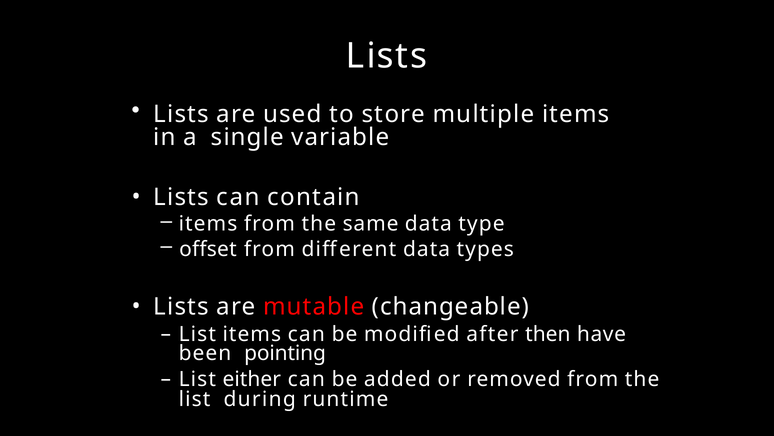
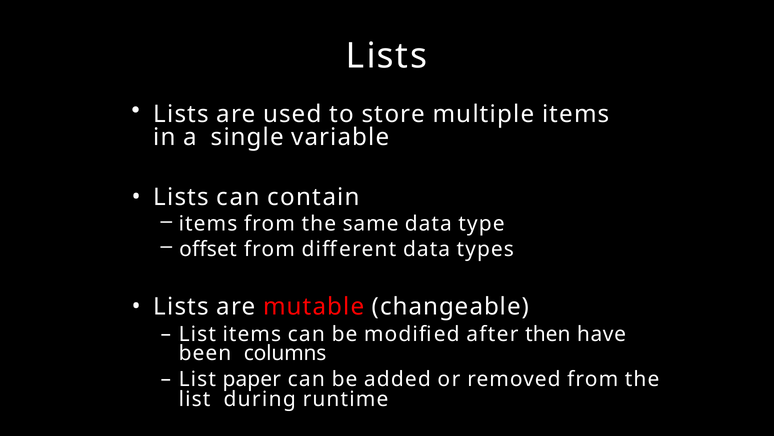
pointing: pointing -> columns
either: either -> paper
